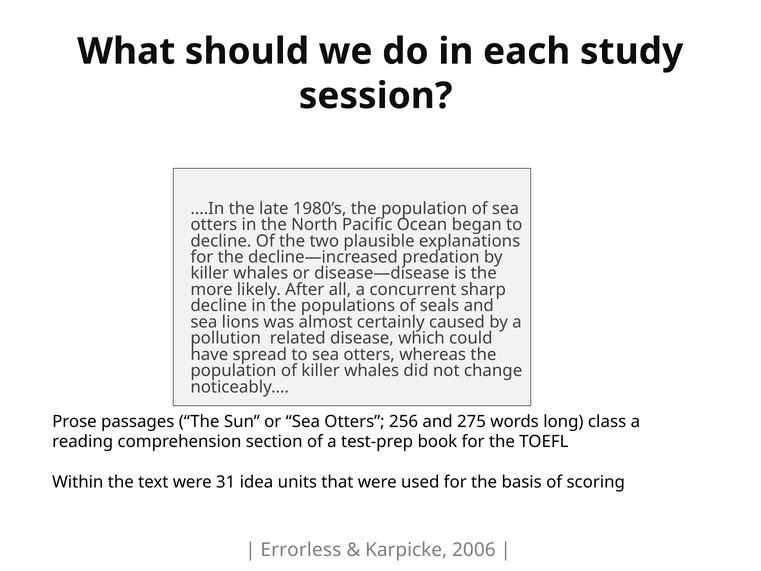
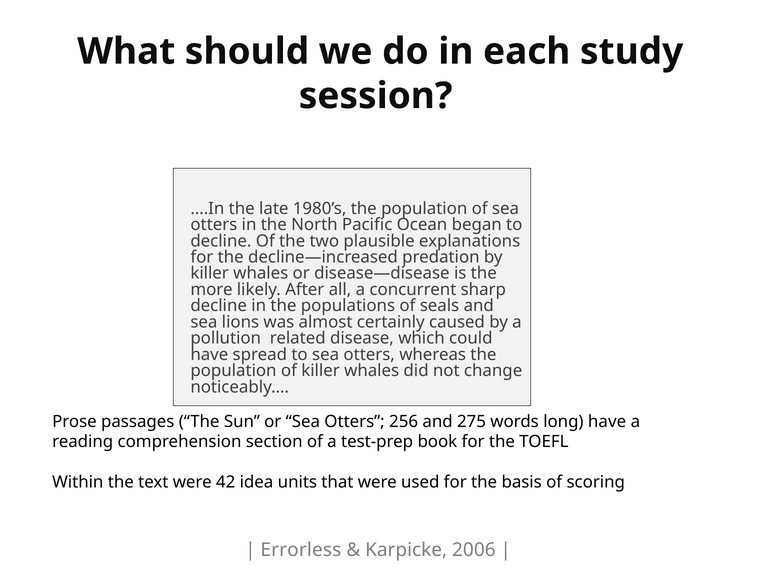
long class: class -> have
31: 31 -> 42
